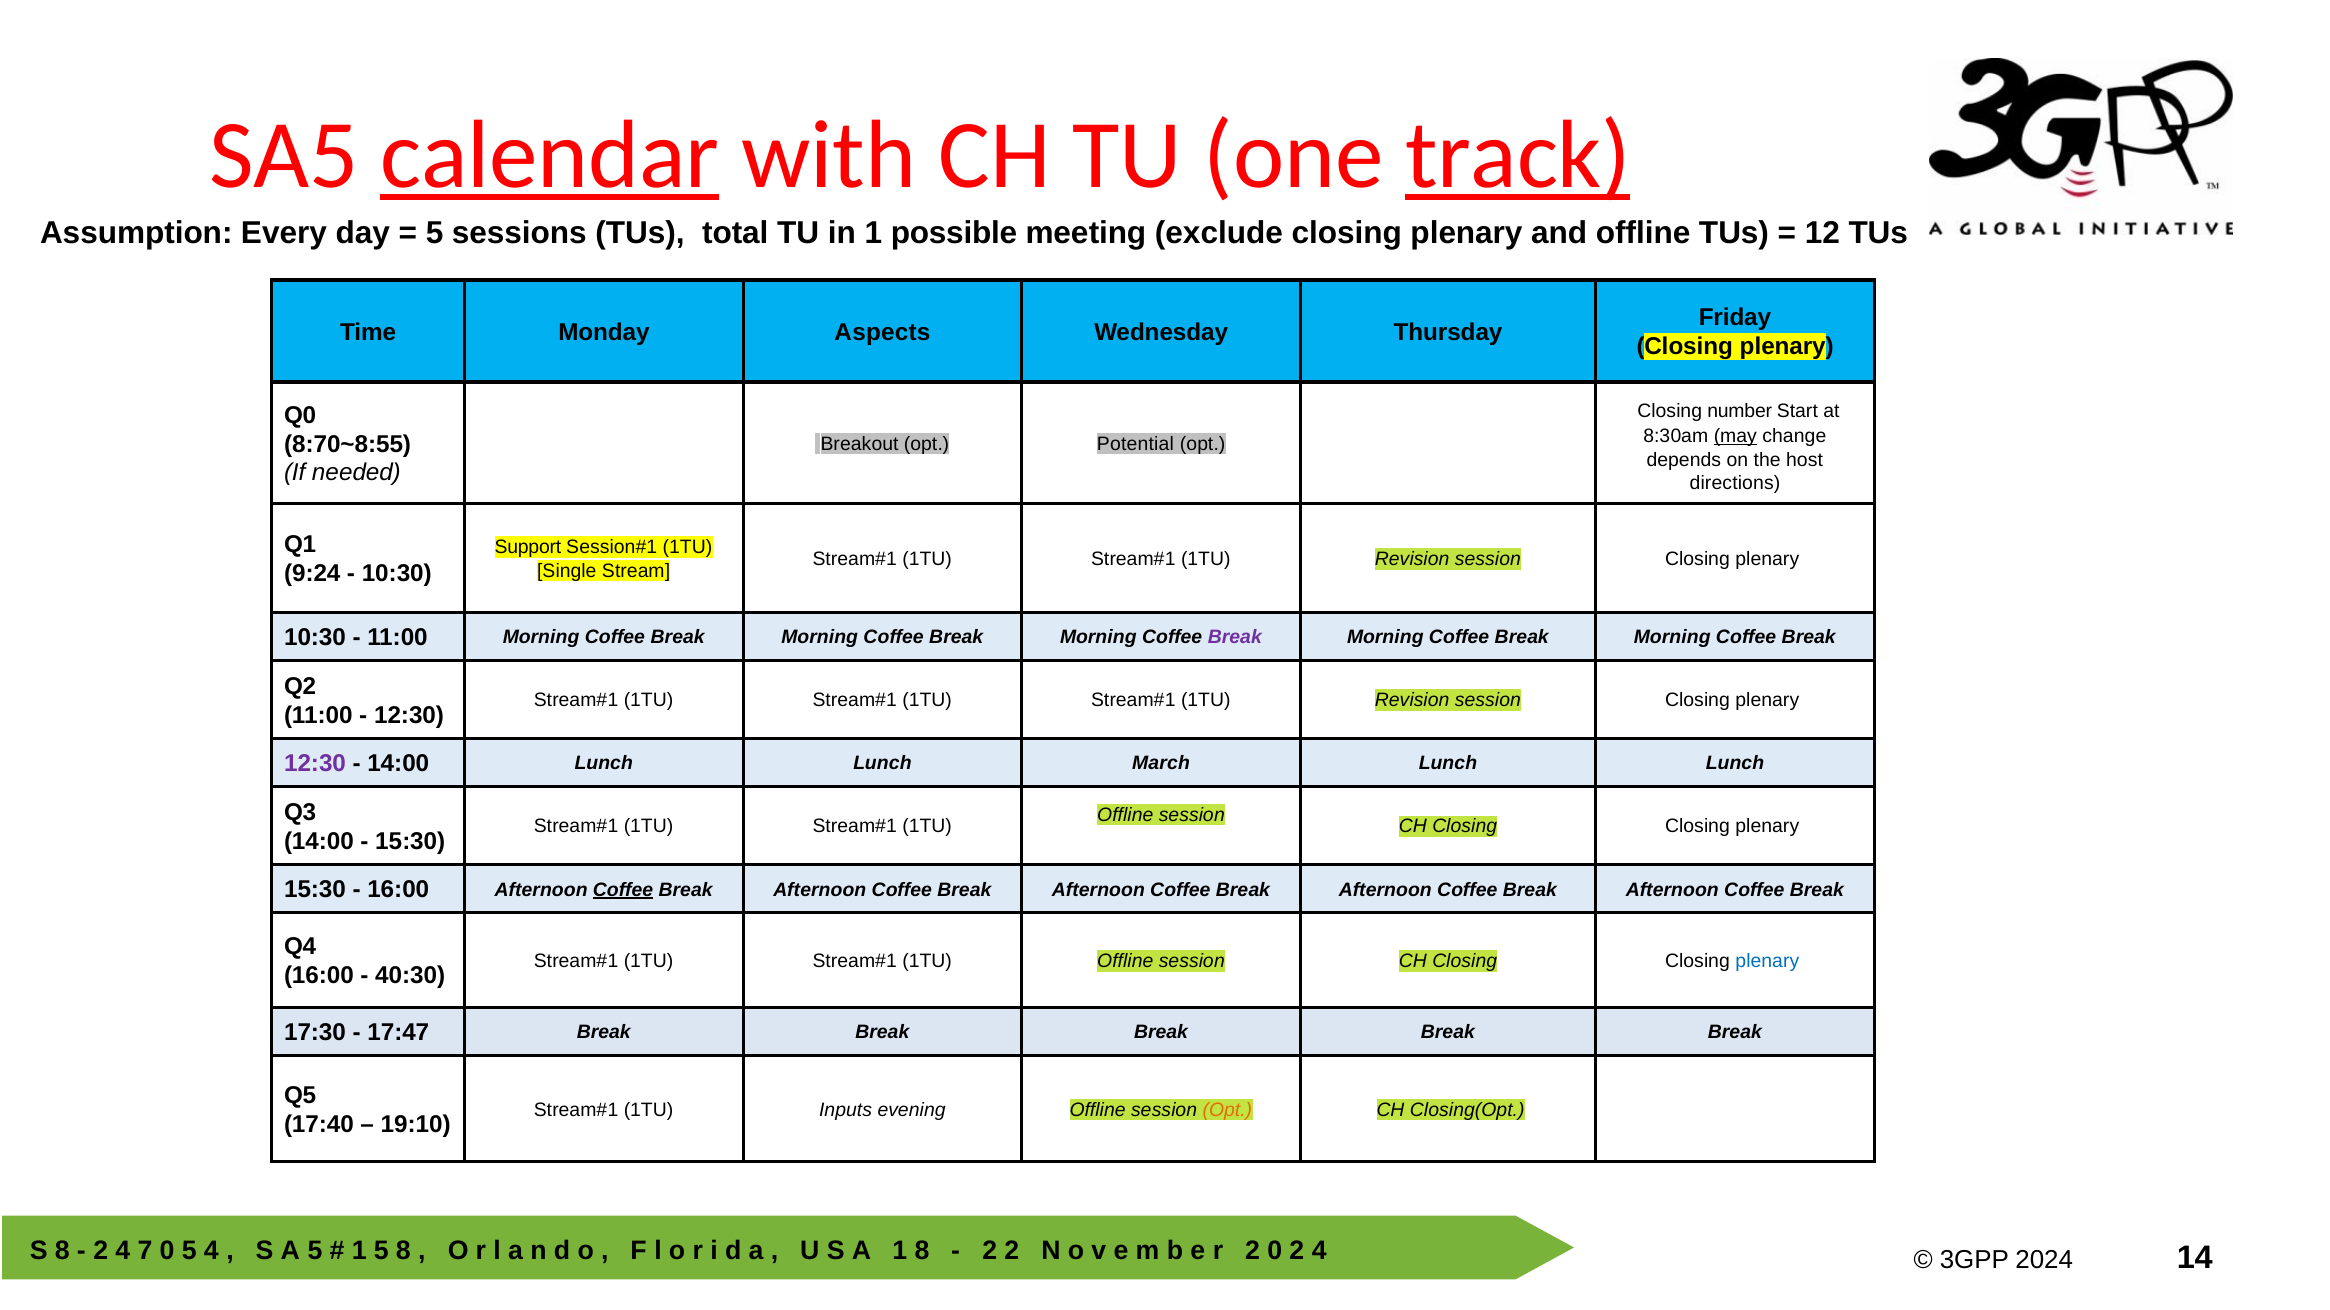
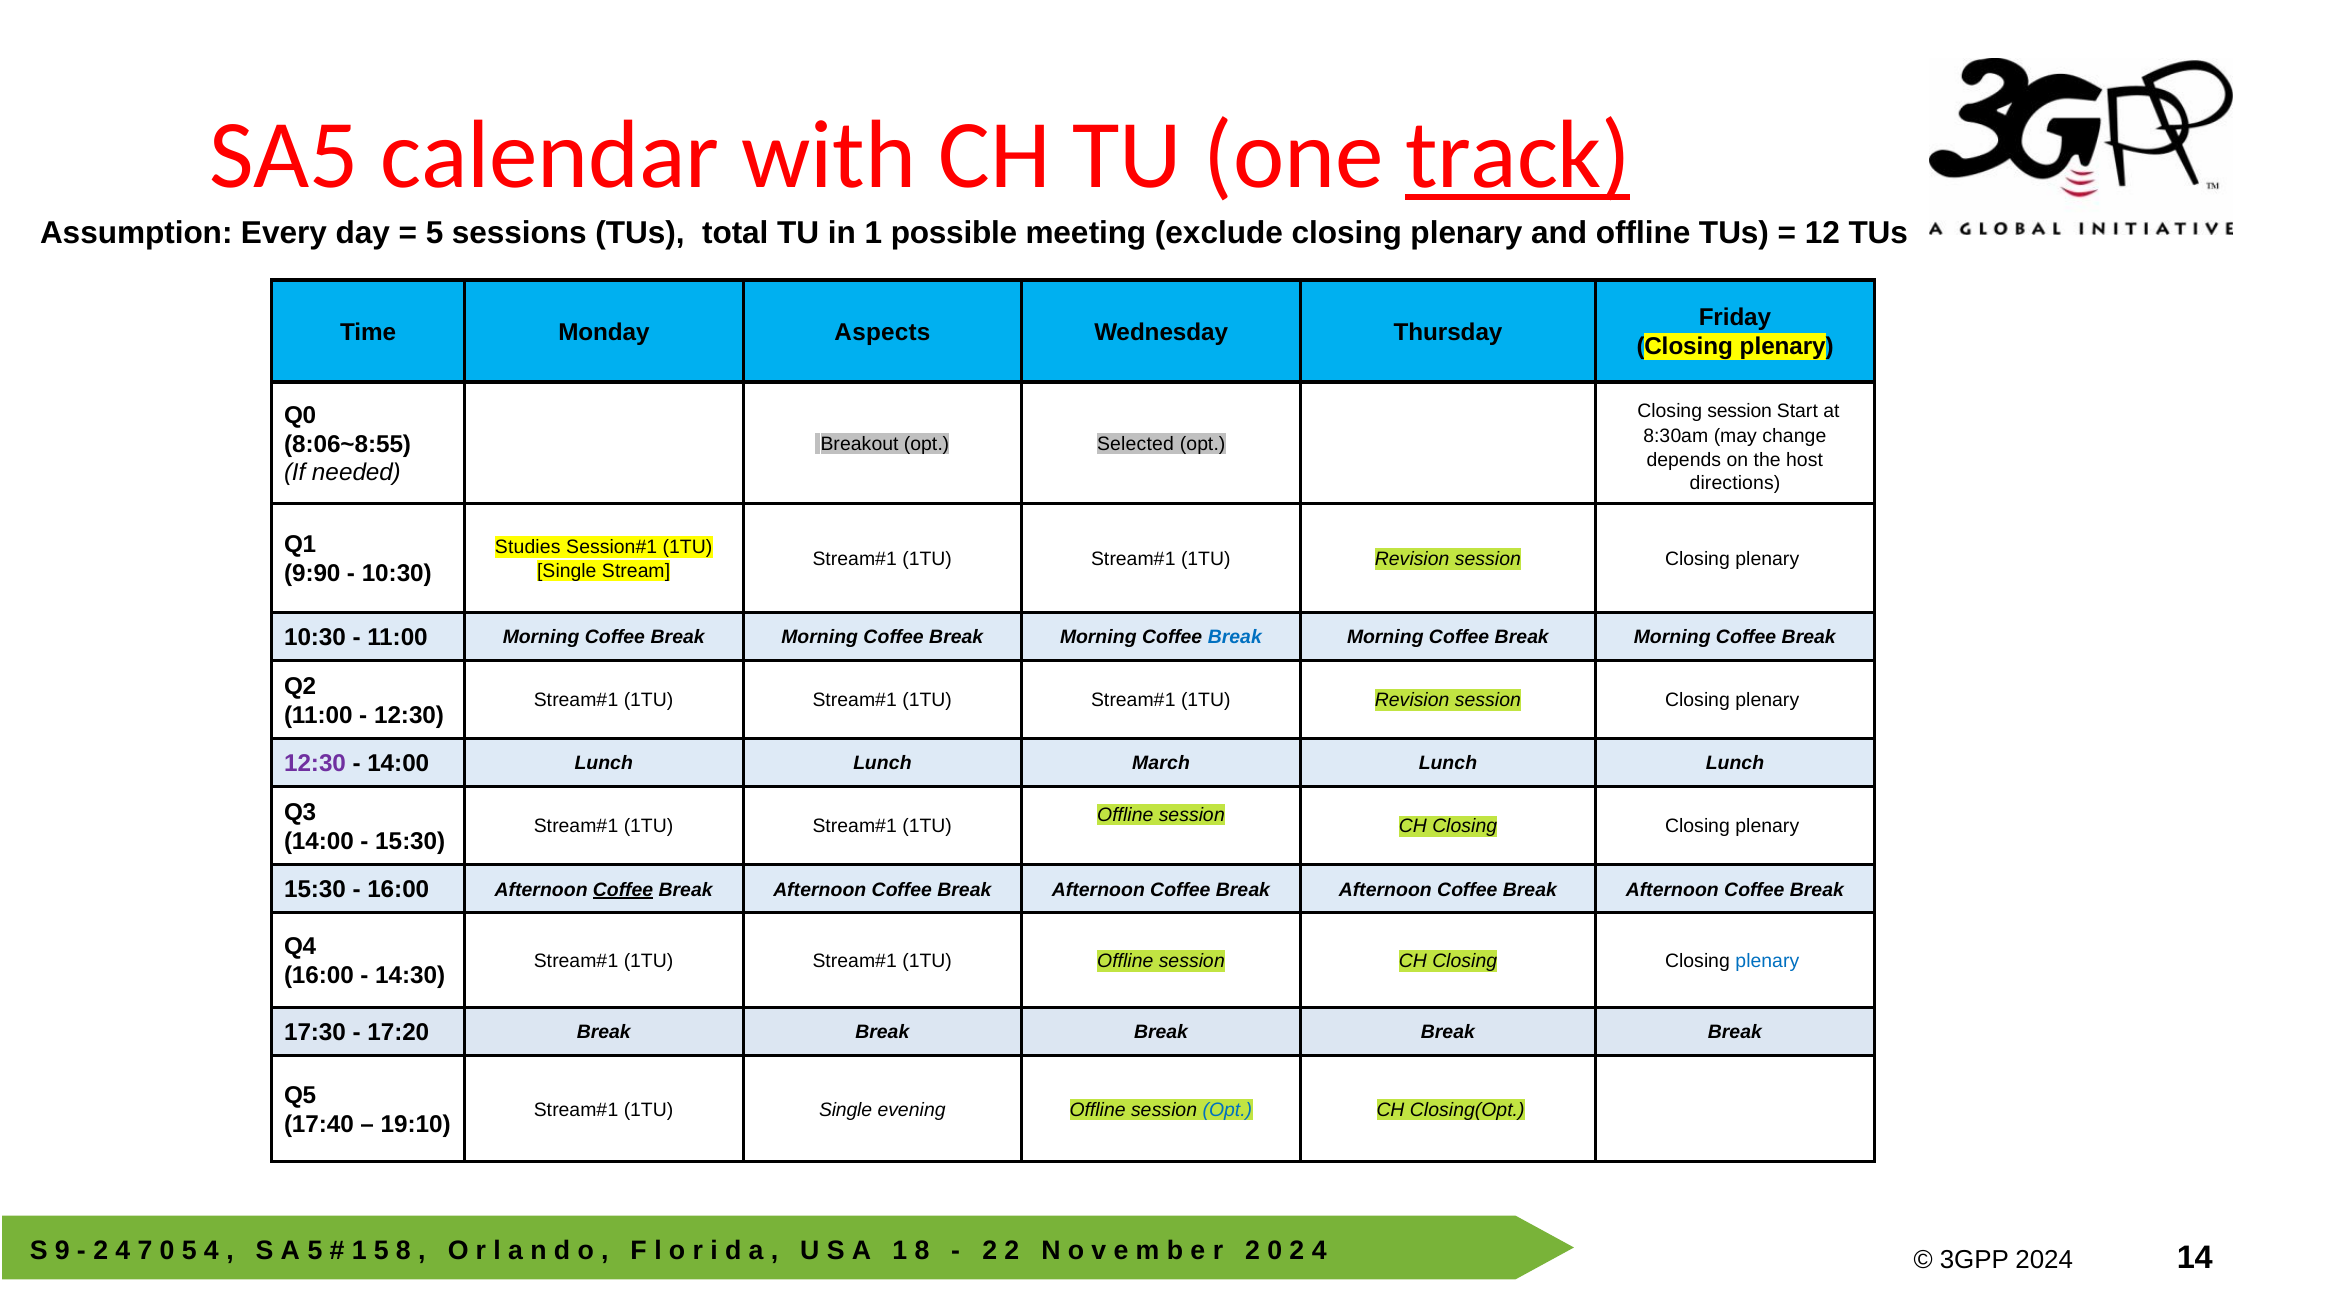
calendar underline: present -> none
Closing number: number -> session
may underline: present -> none
8:70~8:55: 8:70~8:55 -> 8:06~8:55
Potential: Potential -> Selected
Support: Support -> Studies
9:24: 9:24 -> 9:90
Break at (1235, 638) colour: purple -> blue
40:30: 40:30 -> 14:30
17:47: 17:47 -> 17:20
Inputs at (846, 1110): Inputs -> Single
Opt at (1227, 1110) colour: orange -> blue
8 at (62, 1251): 8 -> 9
